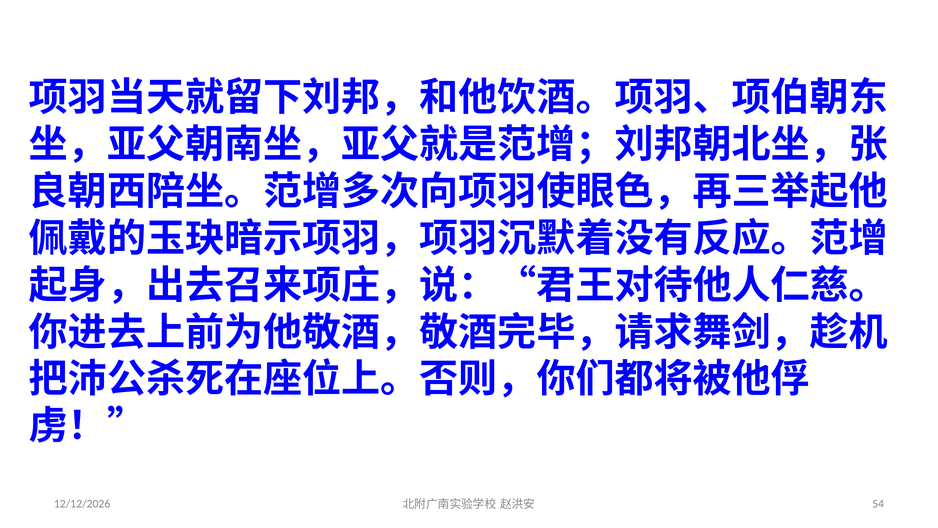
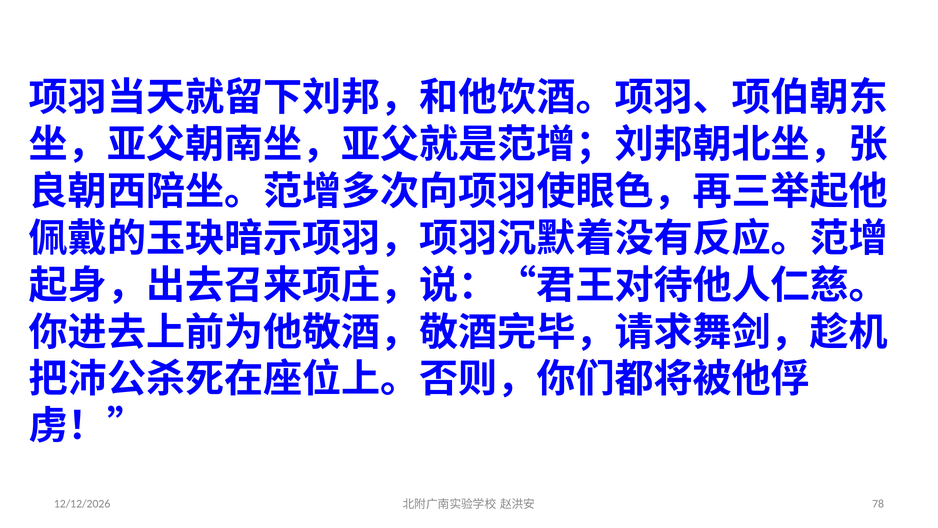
54: 54 -> 78
